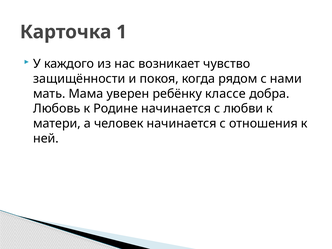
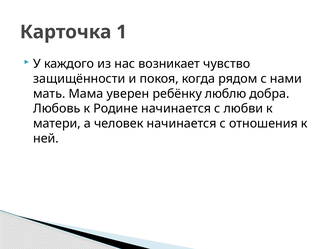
классе: классе -> люблю
